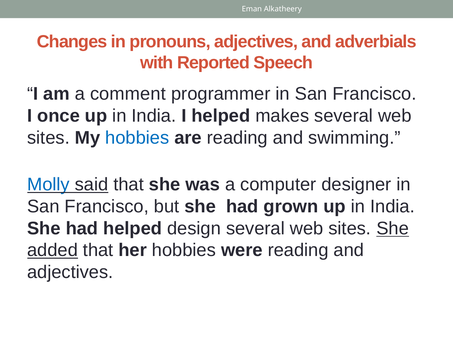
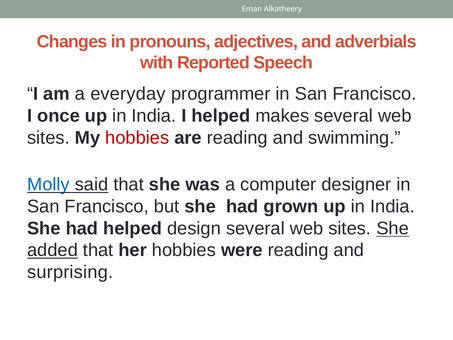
comment: comment -> everyday
hobbies at (137, 138) colour: blue -> red
adjectives at (70, 272): adjectives -> surprising
